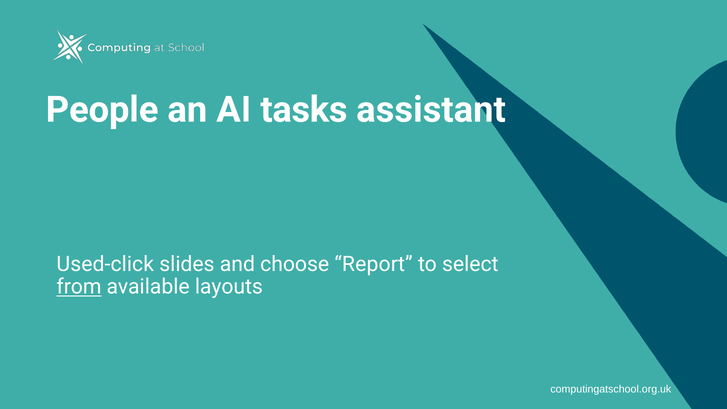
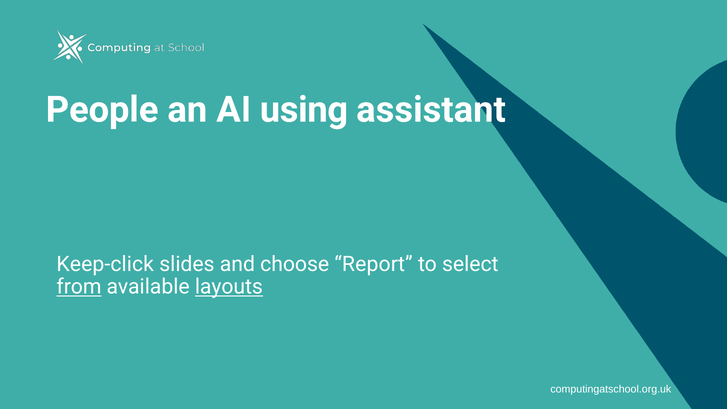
tasks: tasks -> using
Used-click: Used-click -> Keep-click
layouts underline: none -> present
